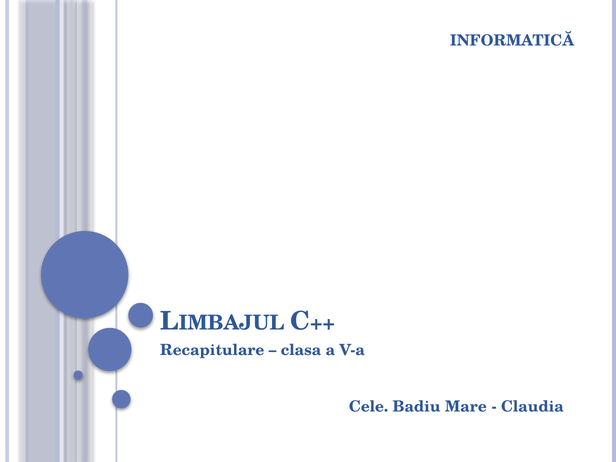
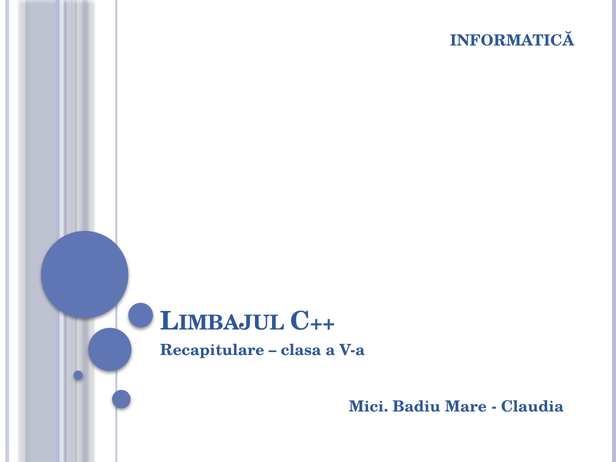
Cele: Cele -> Mici
